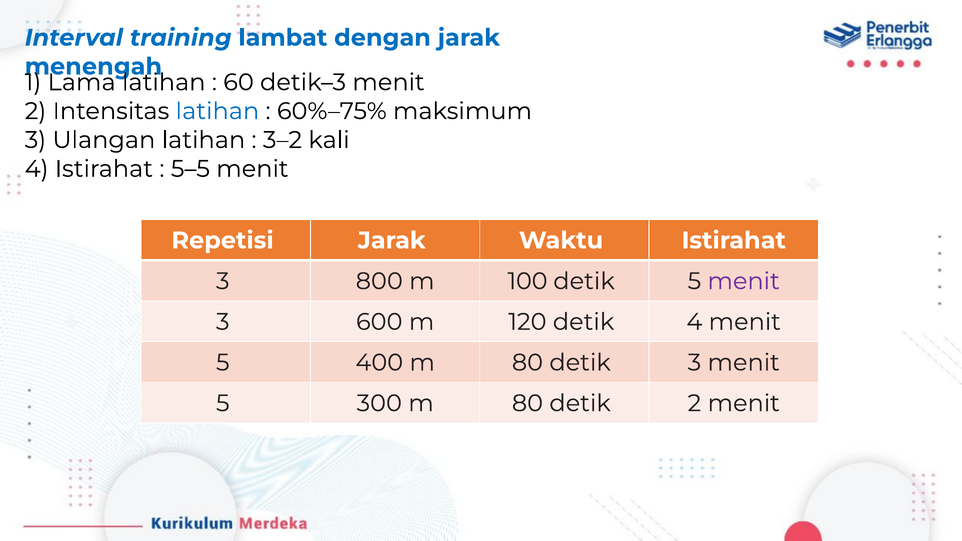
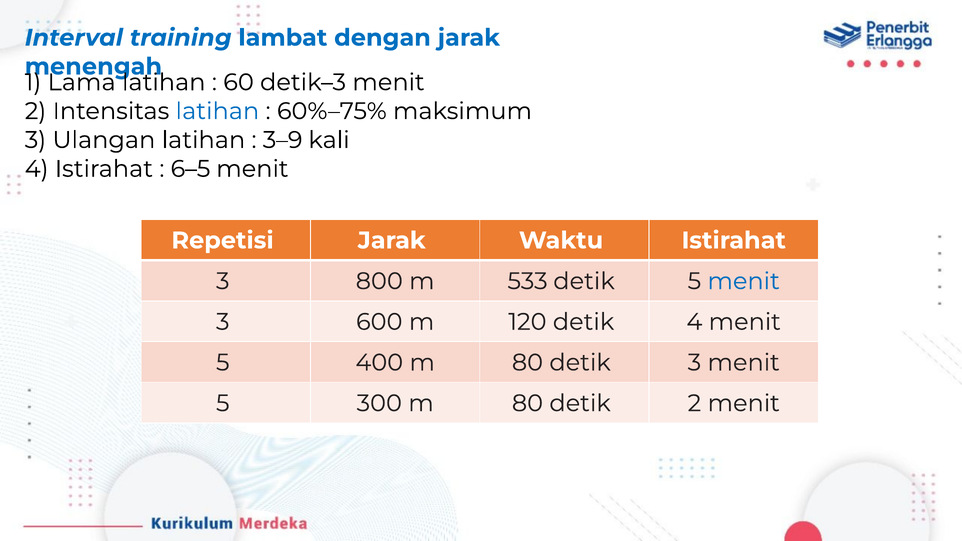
3–2: 3–2 -> 3–9
5–5: 5–5 -> 6–5
100: 100 -> 533
menit at (744, 281) colour: purple -> blue
